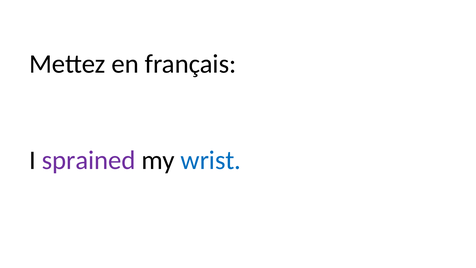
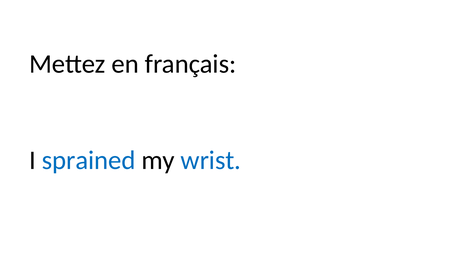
sprained colour: purple -> blue
